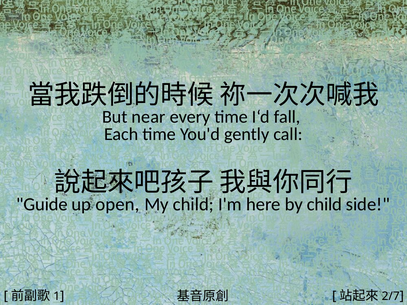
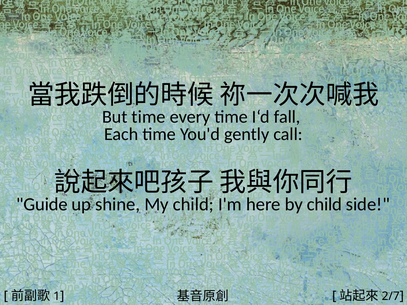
But near: near -> time
open: open -> shine
